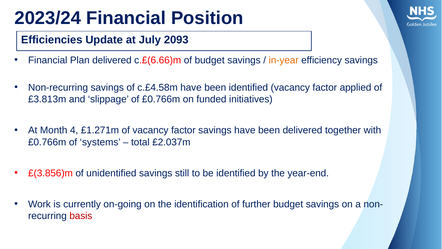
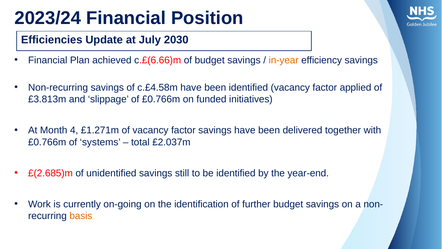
2093: 2093 -> 2030
Plan delivered: delivered -> achieved
£(3.856)m: £(3.856)m -> £(2.685)m
basis colour: red -> orange
